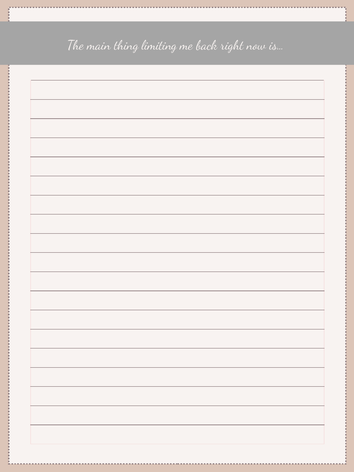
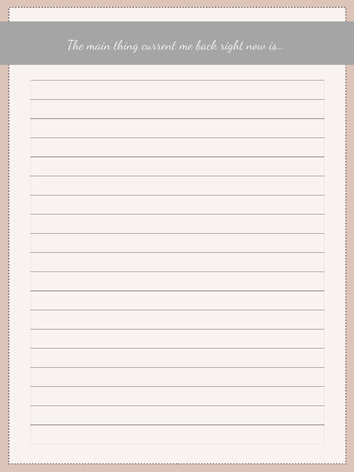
limiting: limiting -> current
